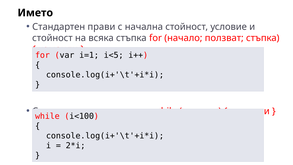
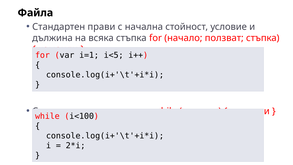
Името: Името -> Файла
стойност at (52, 38): стойност -> дължина
